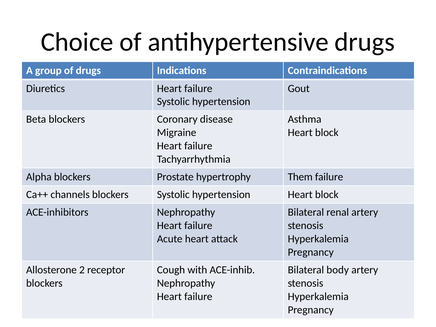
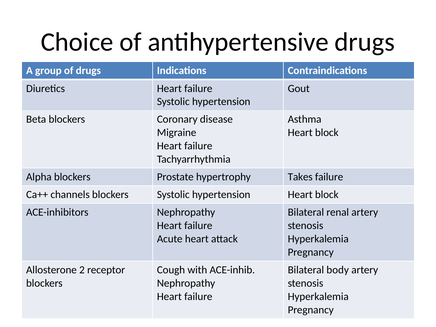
Them: Them -> Takes
